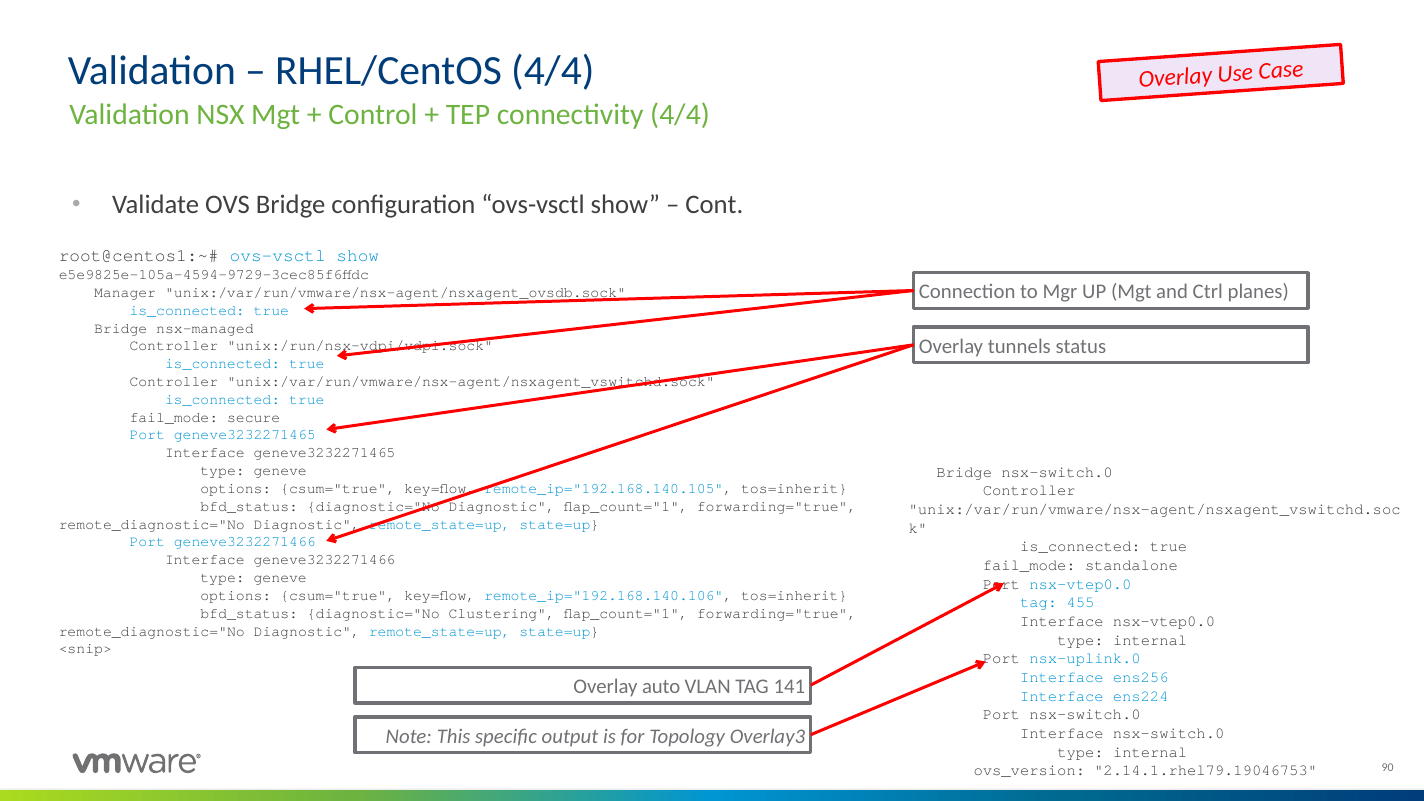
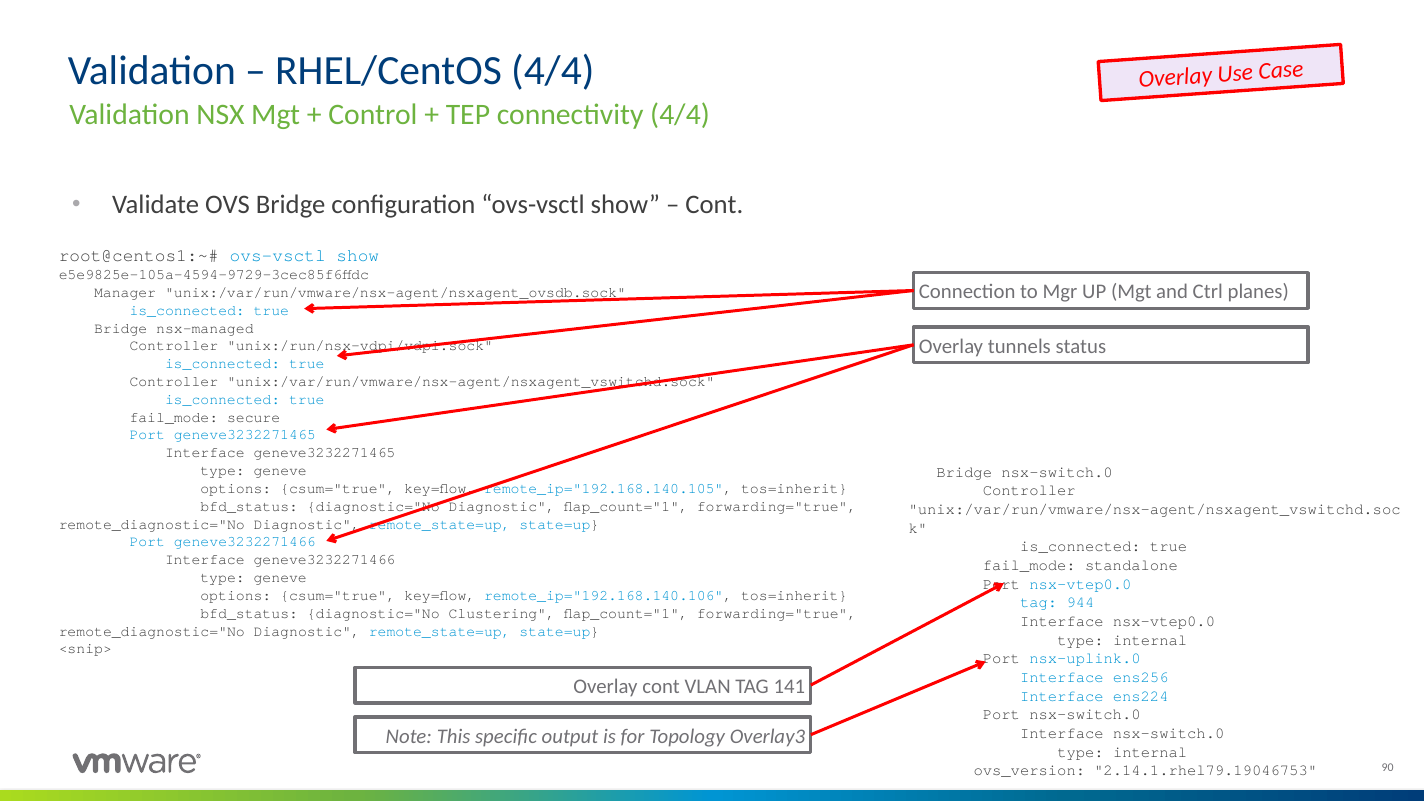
455: 455 -> 944
Overlay auto: auto -> cont
